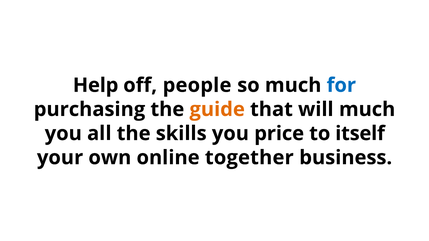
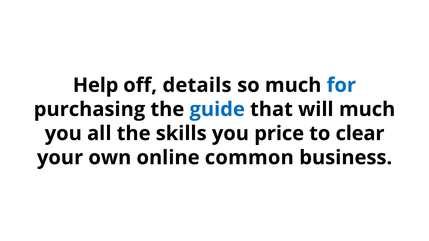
people: people -> details
guide colour: orange -> blue
itself: itself -> clear
together: together -> common
